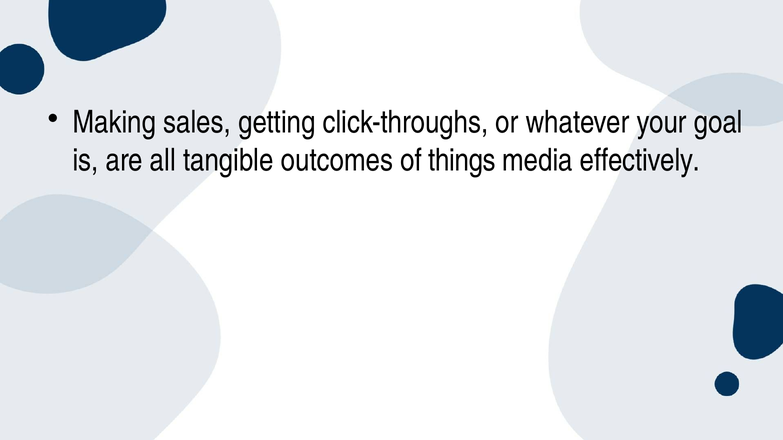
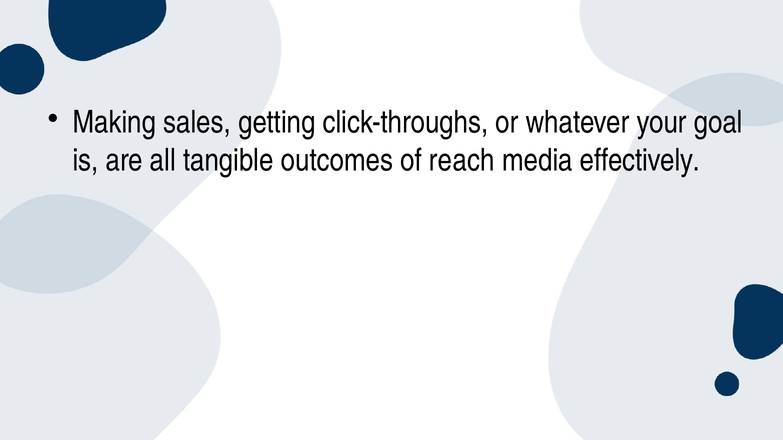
things: things -> reach
